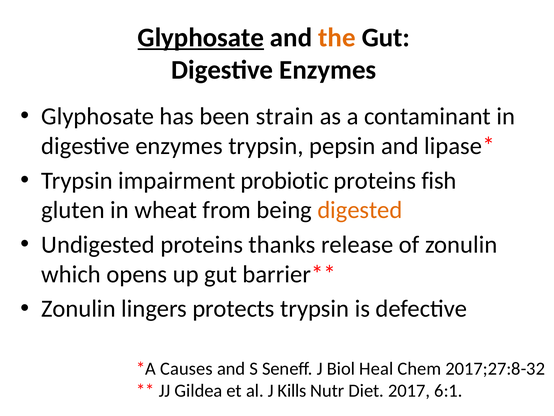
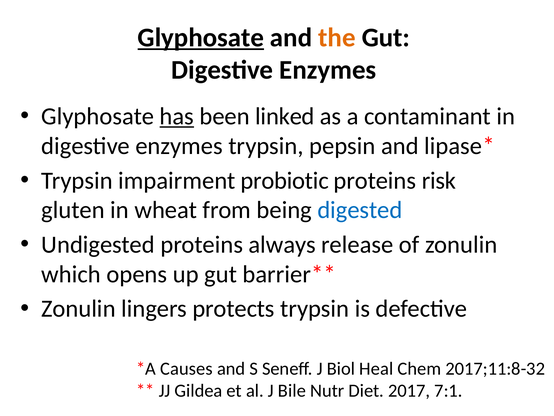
has underline: none -> present
strain: strain -> linked
fish: fish -> risk
digested colour: orange -> blue
thanks: thanks -> always
2017;27:8-32: 2017;27:8-32 -> 2017;11:8-32
Kills: Kills -> Bile
6:1: 6:1 -> 7:1
